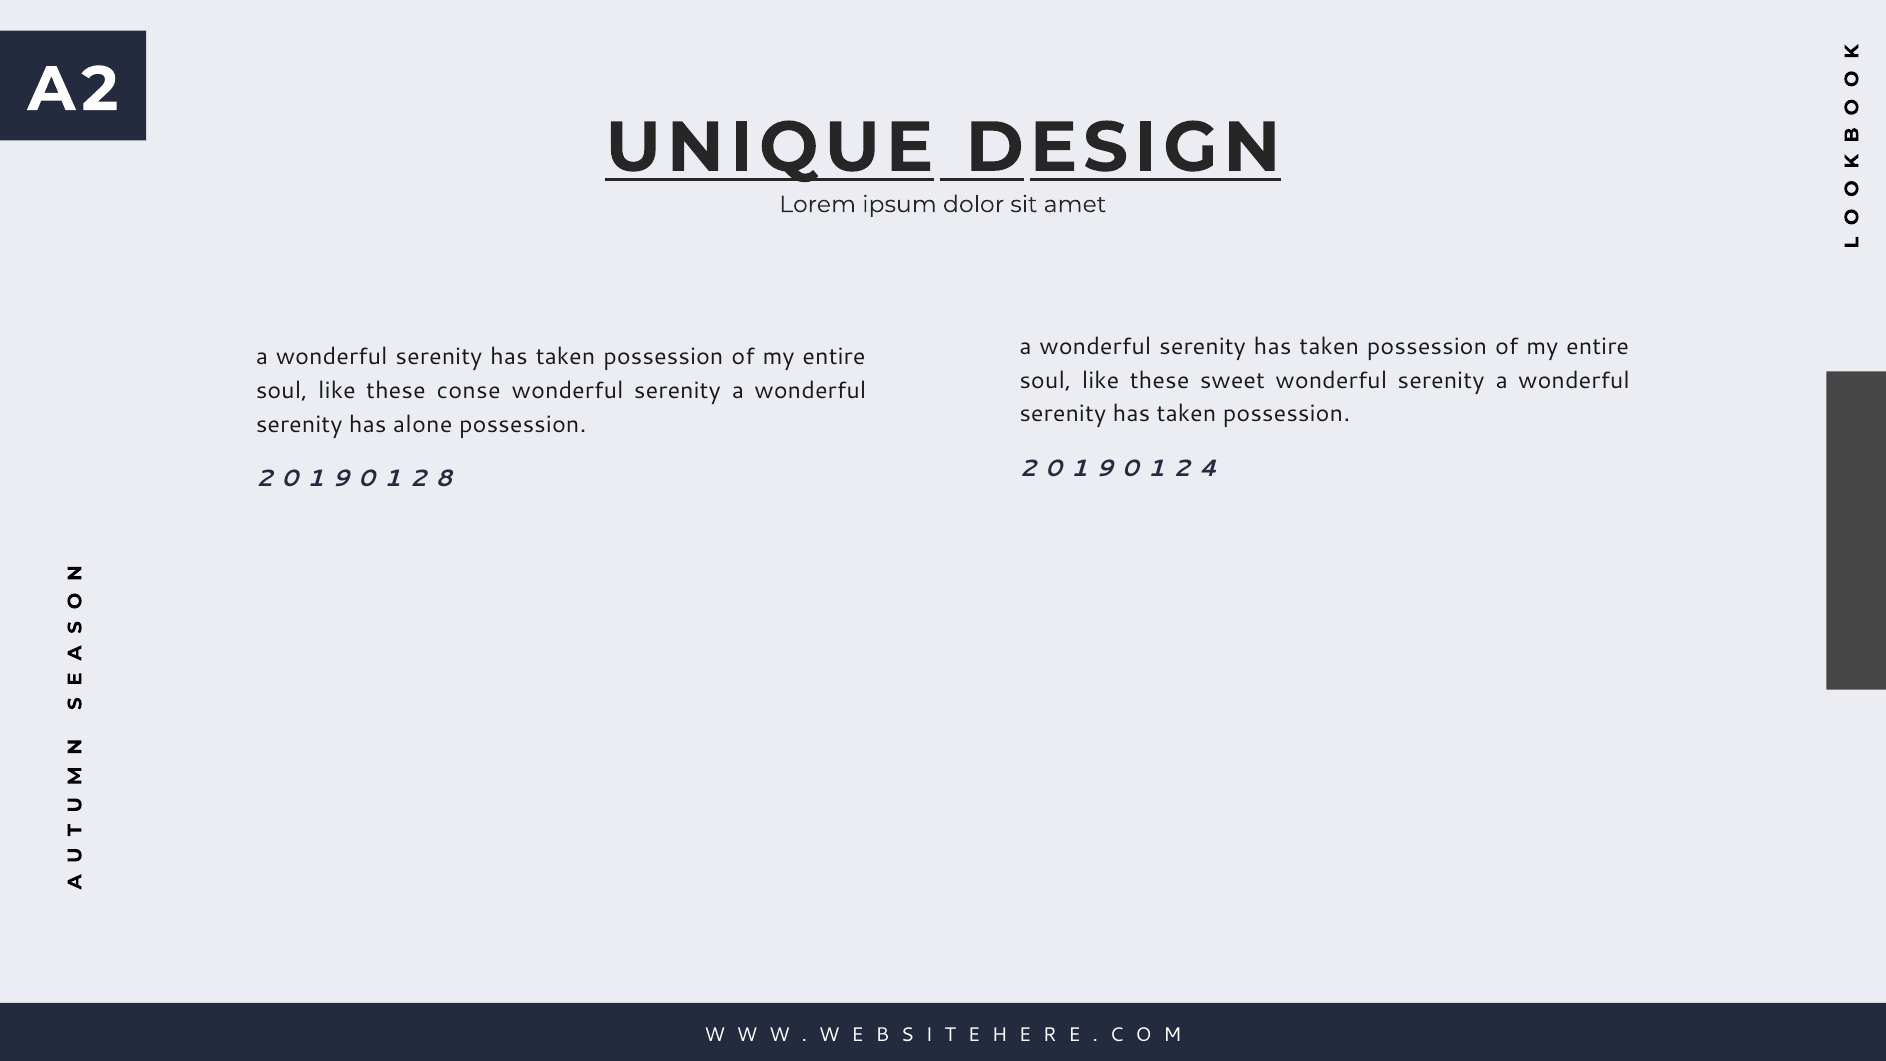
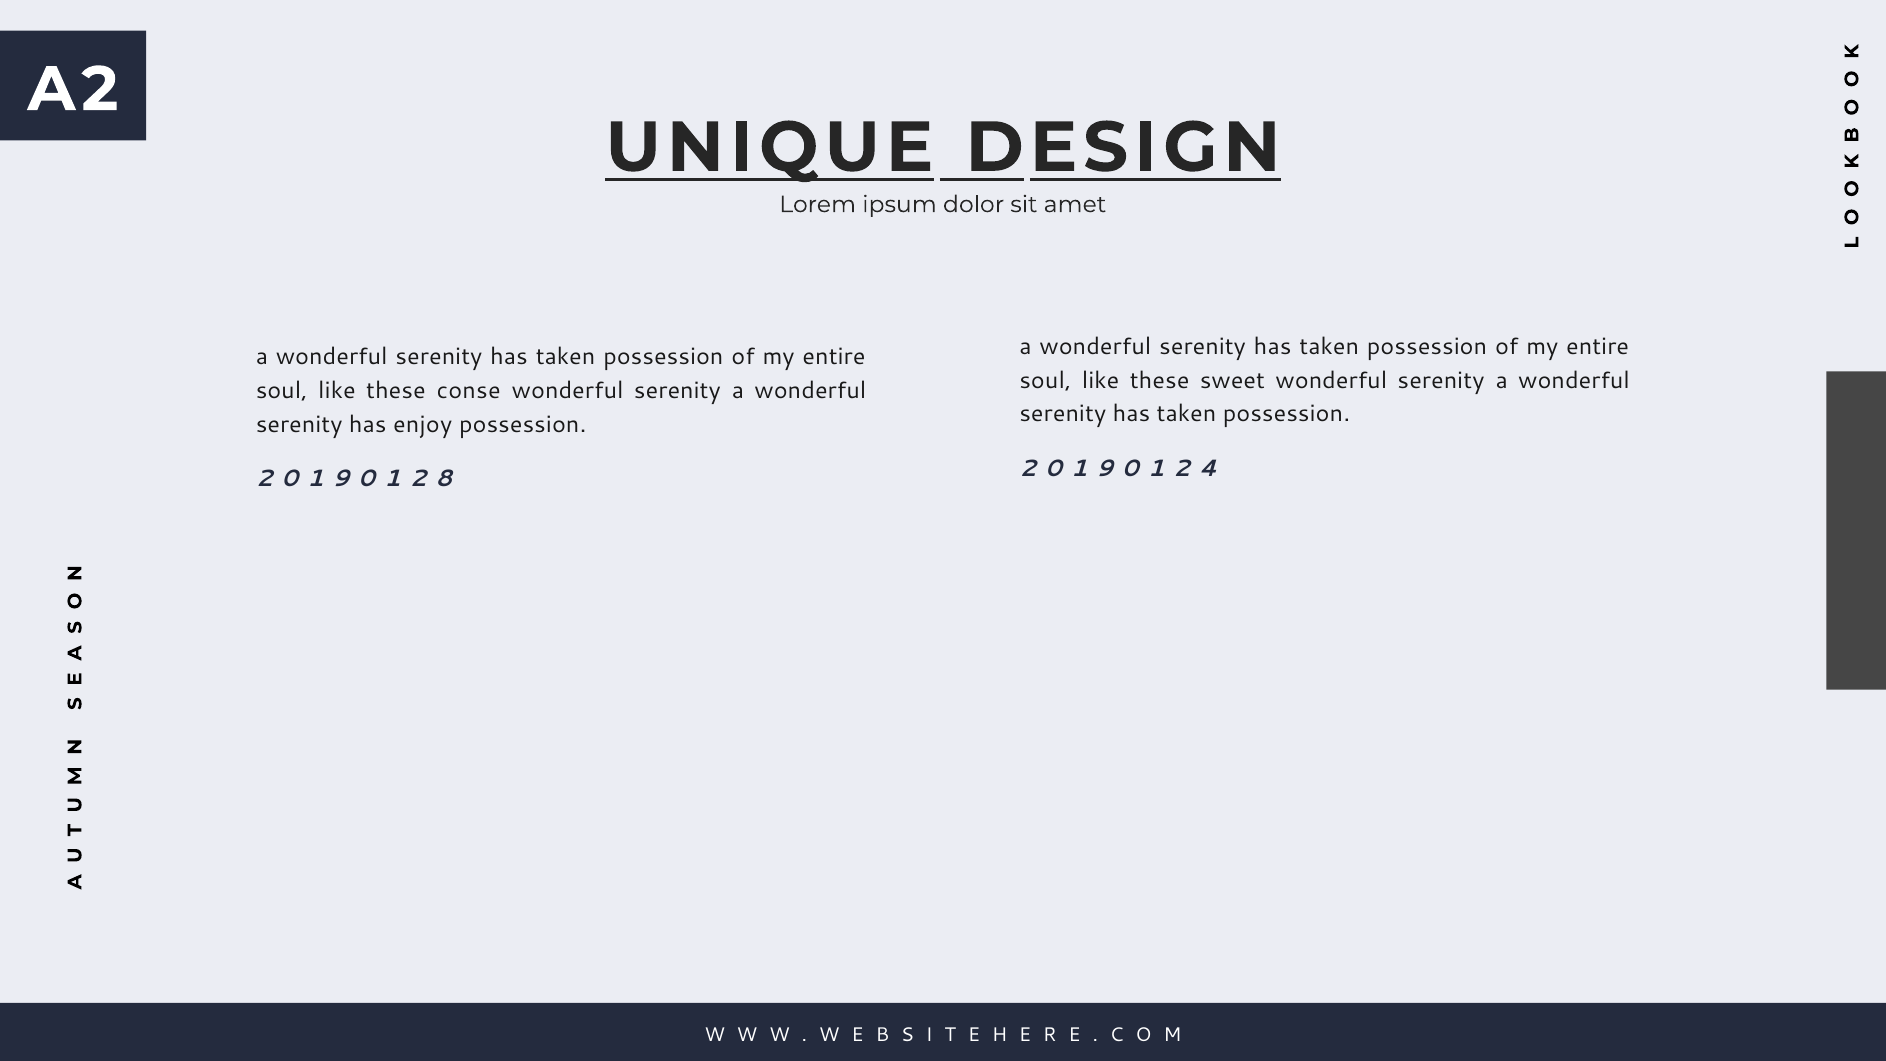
alone: alone -> enjoy
